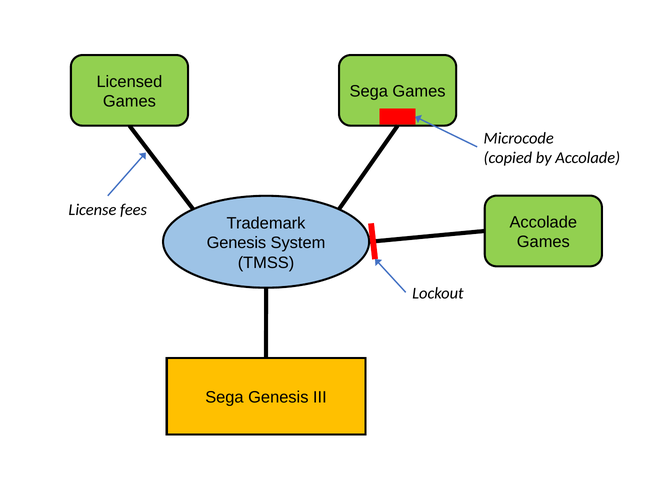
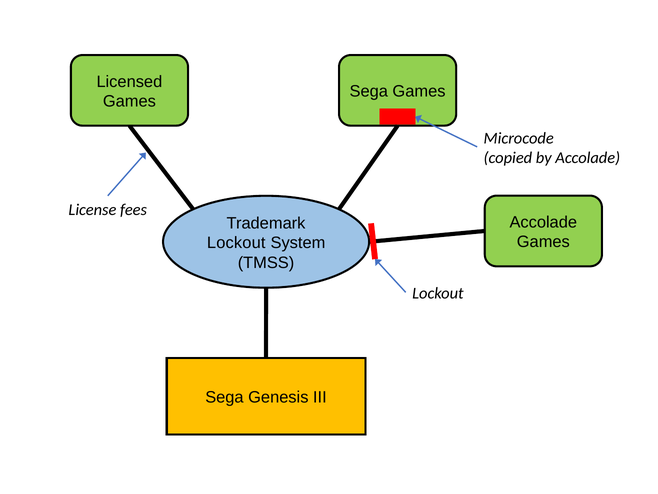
Genesis at (236, 243): Genesis -> Lockout
